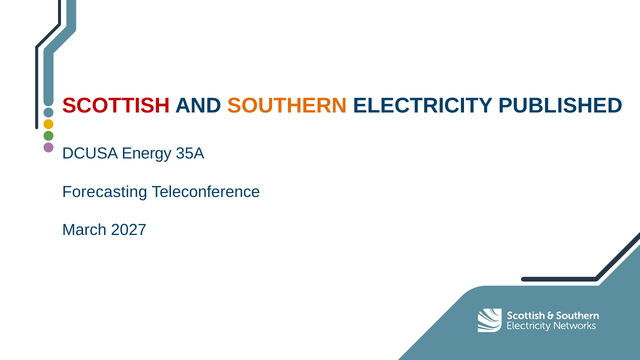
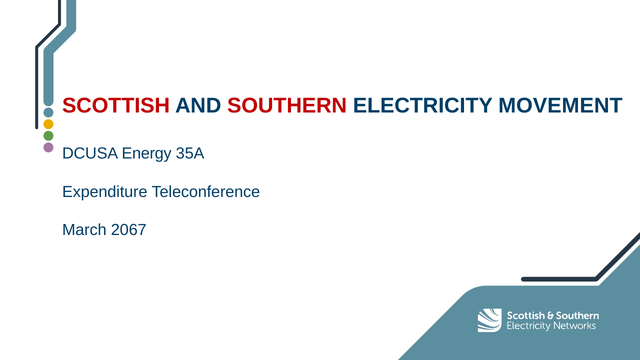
SOUTHERN colour: orange -> red
PUBLISHED: PUBLISHED -> MOVEMENT
Forecasting: Forecasting -> Expenditure
2027: 2027 -> 2067
